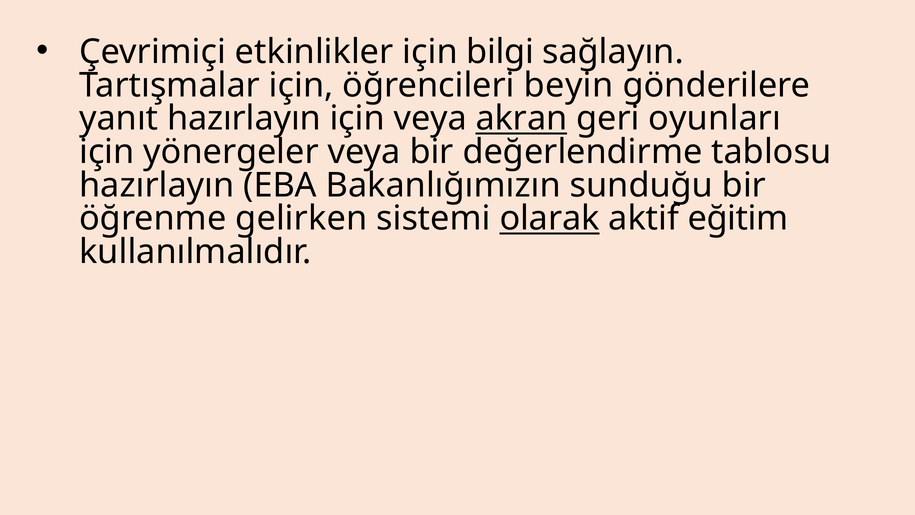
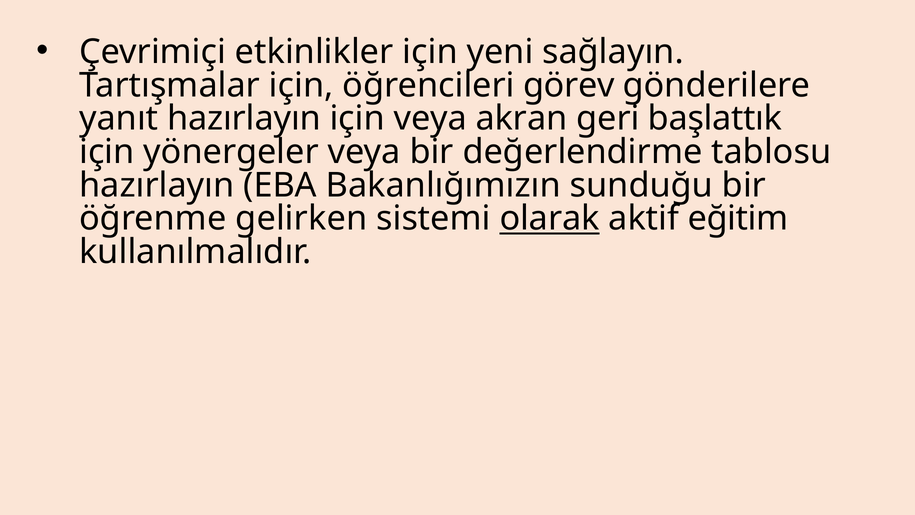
bilgi: bilgi -> yeni
beyin: beyin -> görev
akran underline: present -> none
oyunları: oyunları -> başlattık
